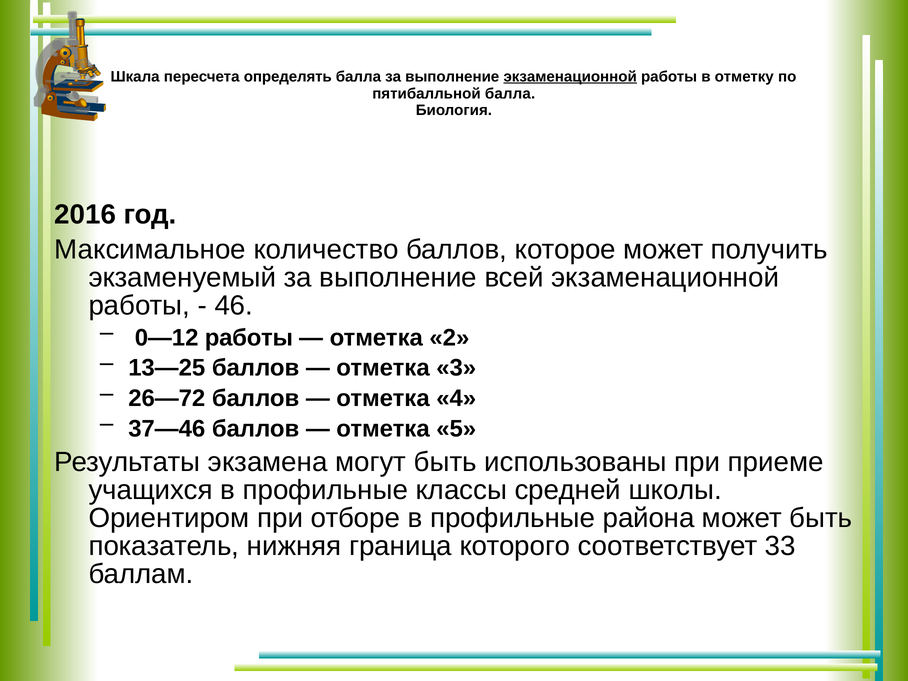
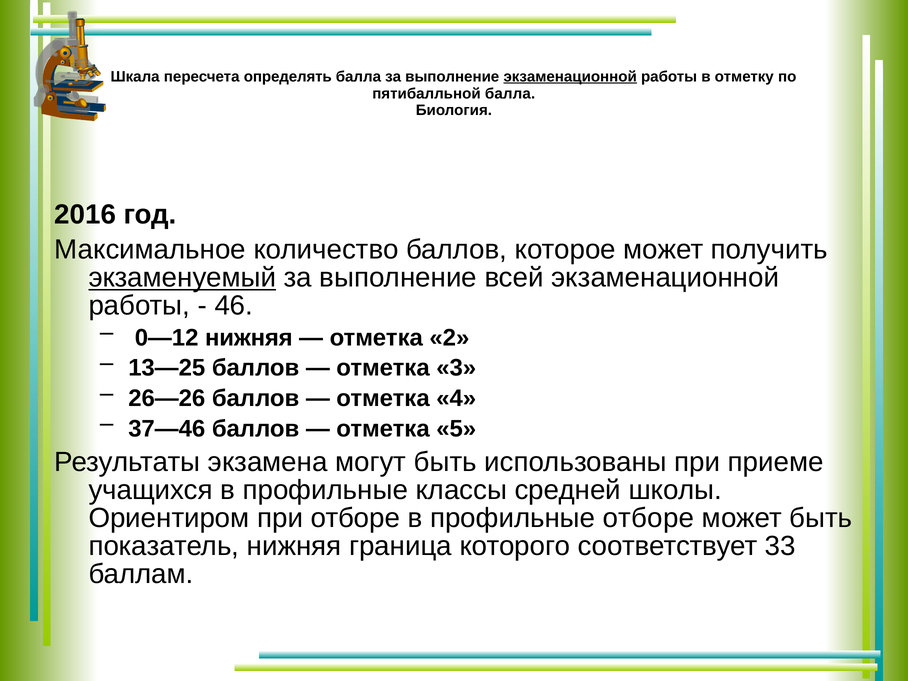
экзаменуемый underline: none -> present
0—12 работы: работы -> нижняя
26—72: 26—72 -> 26—26
профильные района: района -> отборе
